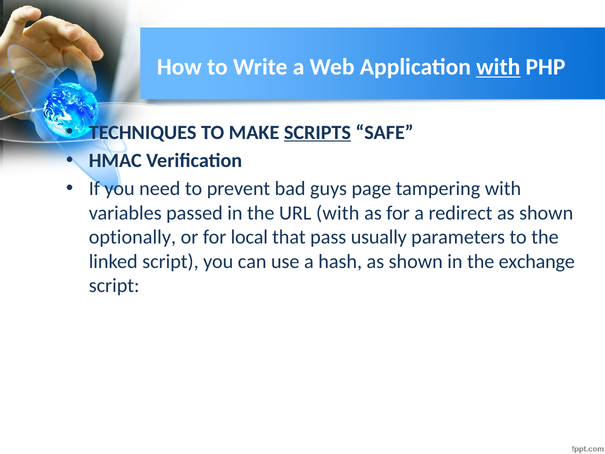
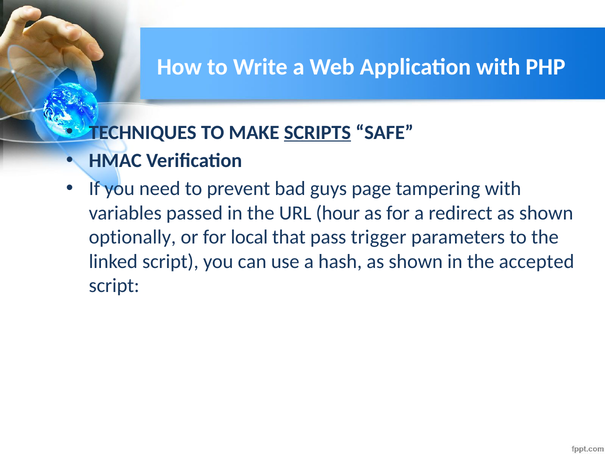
with at (498, 67) underline: present -> none
URL with: with -> hour
usually: usually -> trigger
exchange: exchange -> accepted
